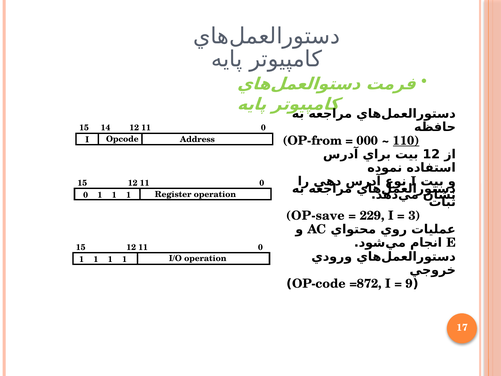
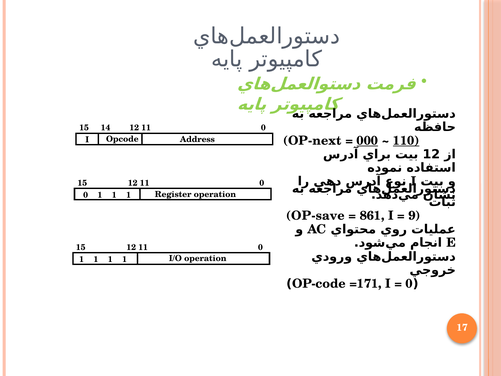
OP-from: OP-from -> OP-next
000 underline: none -> present
229: 229 -> 861
3: 3 -> 9
=872: =872 -> =171
9 at (409, 284): 9 -> 0
